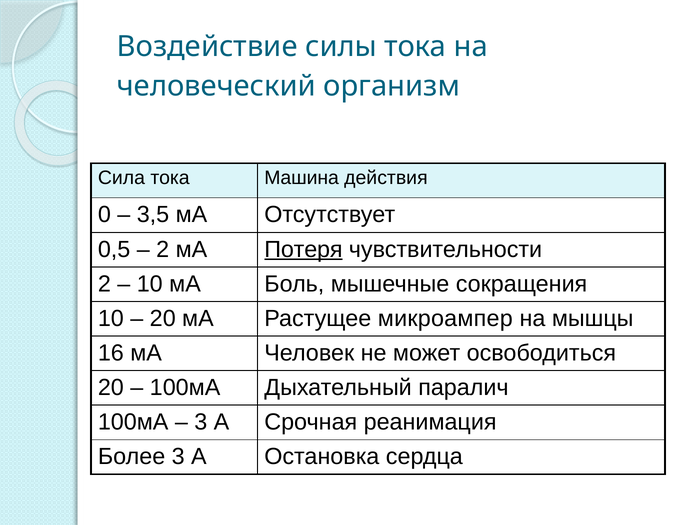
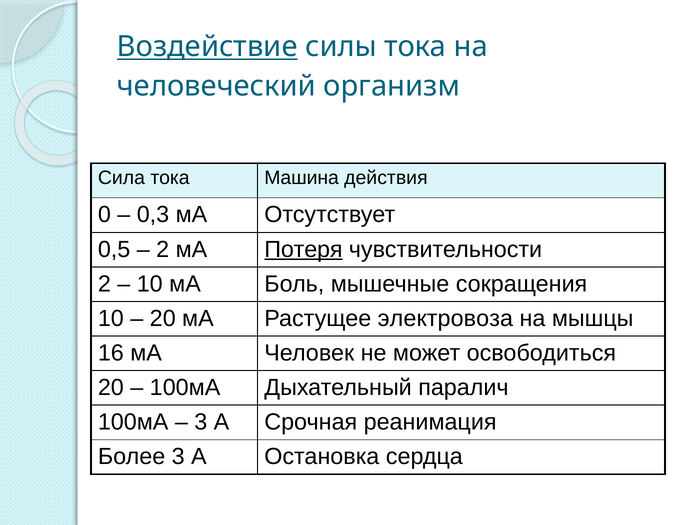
Воздействие underline: none -> present
3,5: 3,5 -> 0,3
микроампер: микроампер -> электровоза
